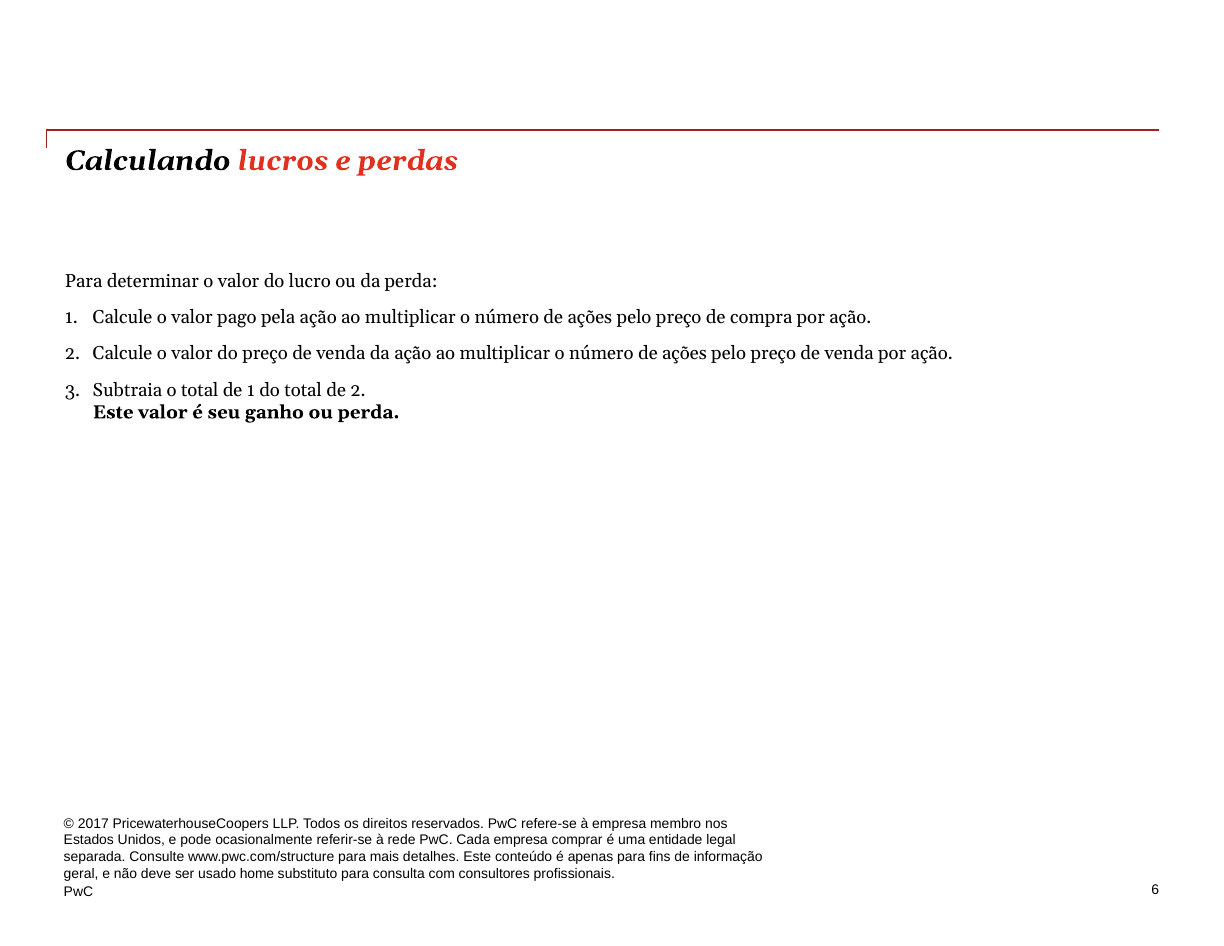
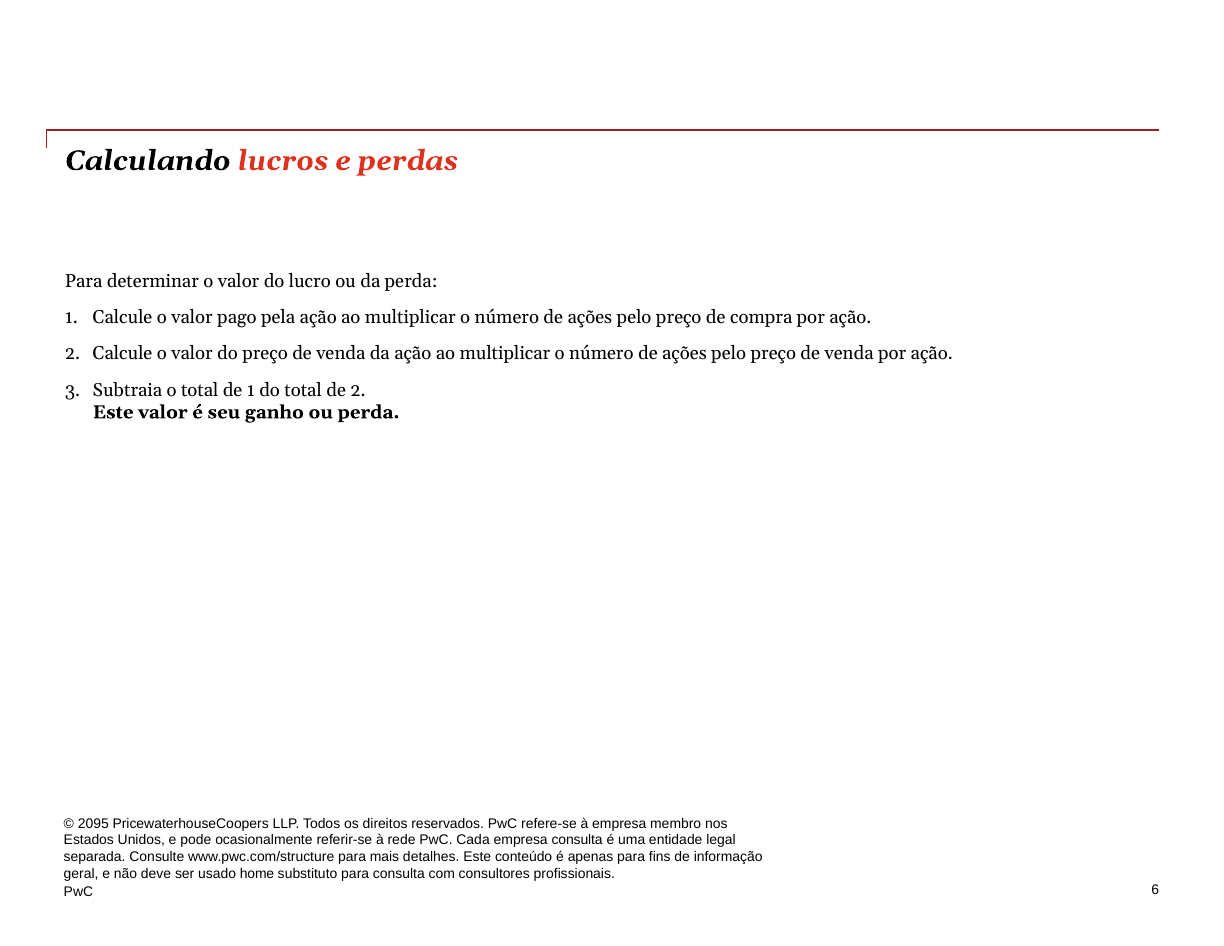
2017: 2017 -> 2095
empresa comprar: comprar -> consulta
